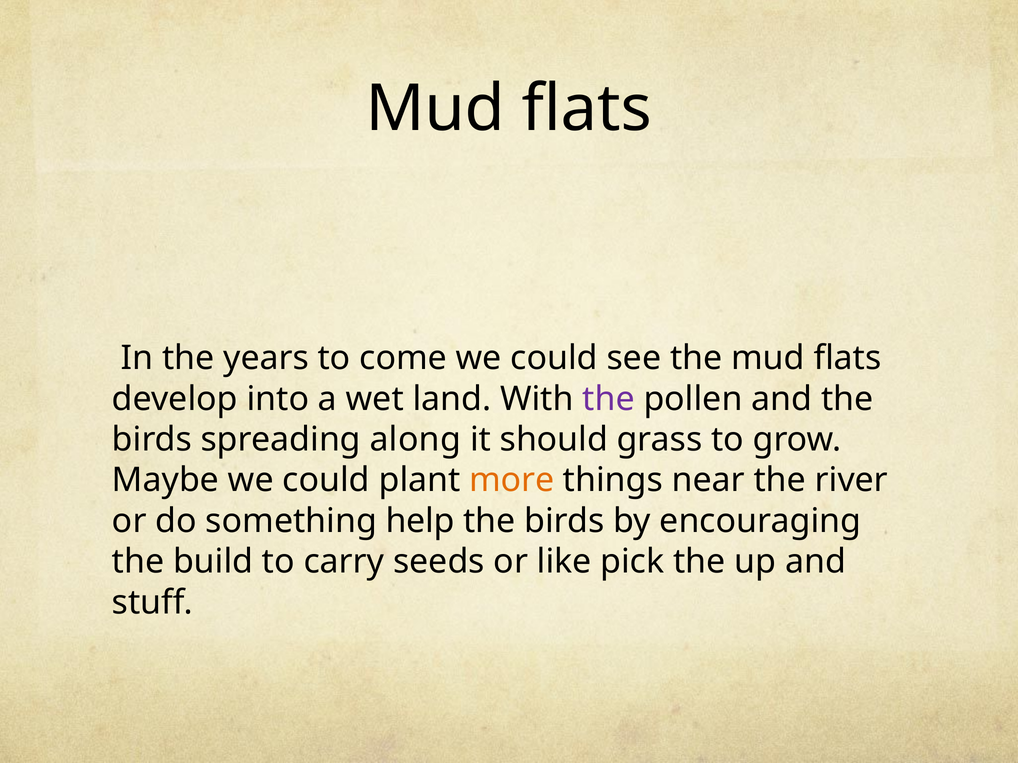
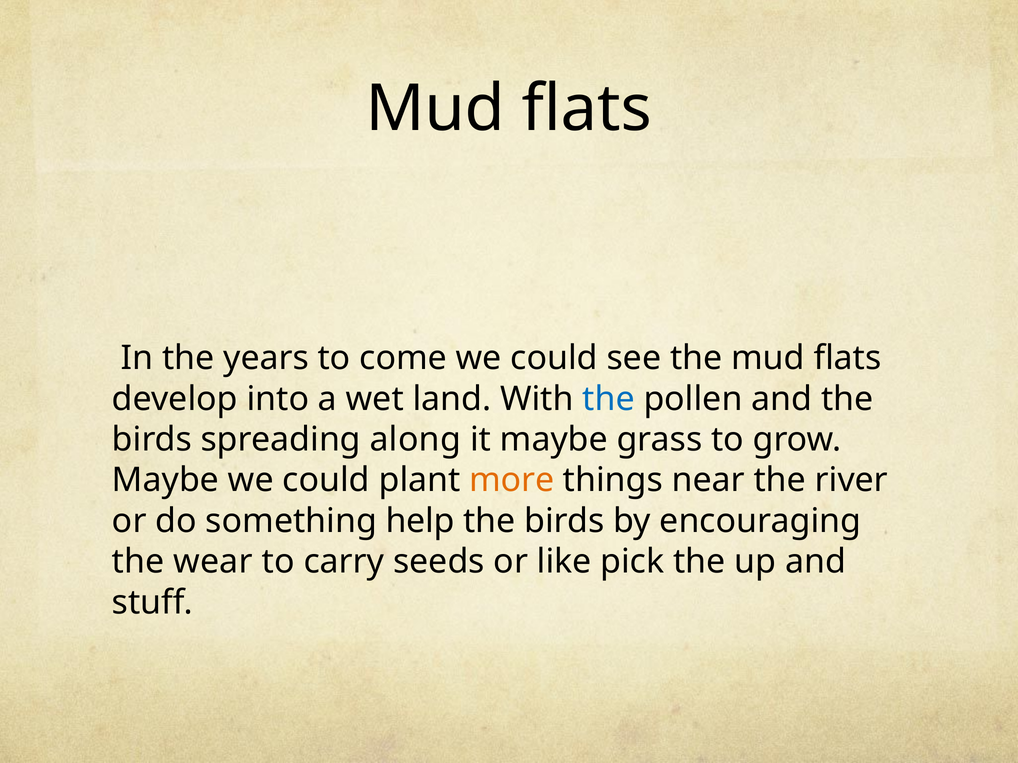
the at (609, 399) colour: purple -> blue
it should: should -> maybe
build: build -> wear
